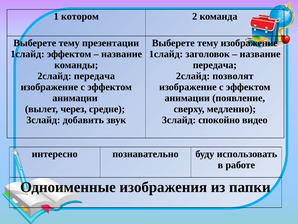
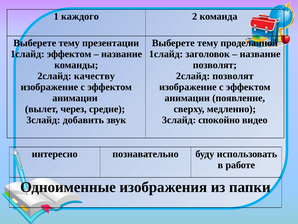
котором: котором -> каждого
тему изображение: изображение -> проделанной
передача at (215, 65): передача -> позволят
2слайд передача: передача -> качеству
